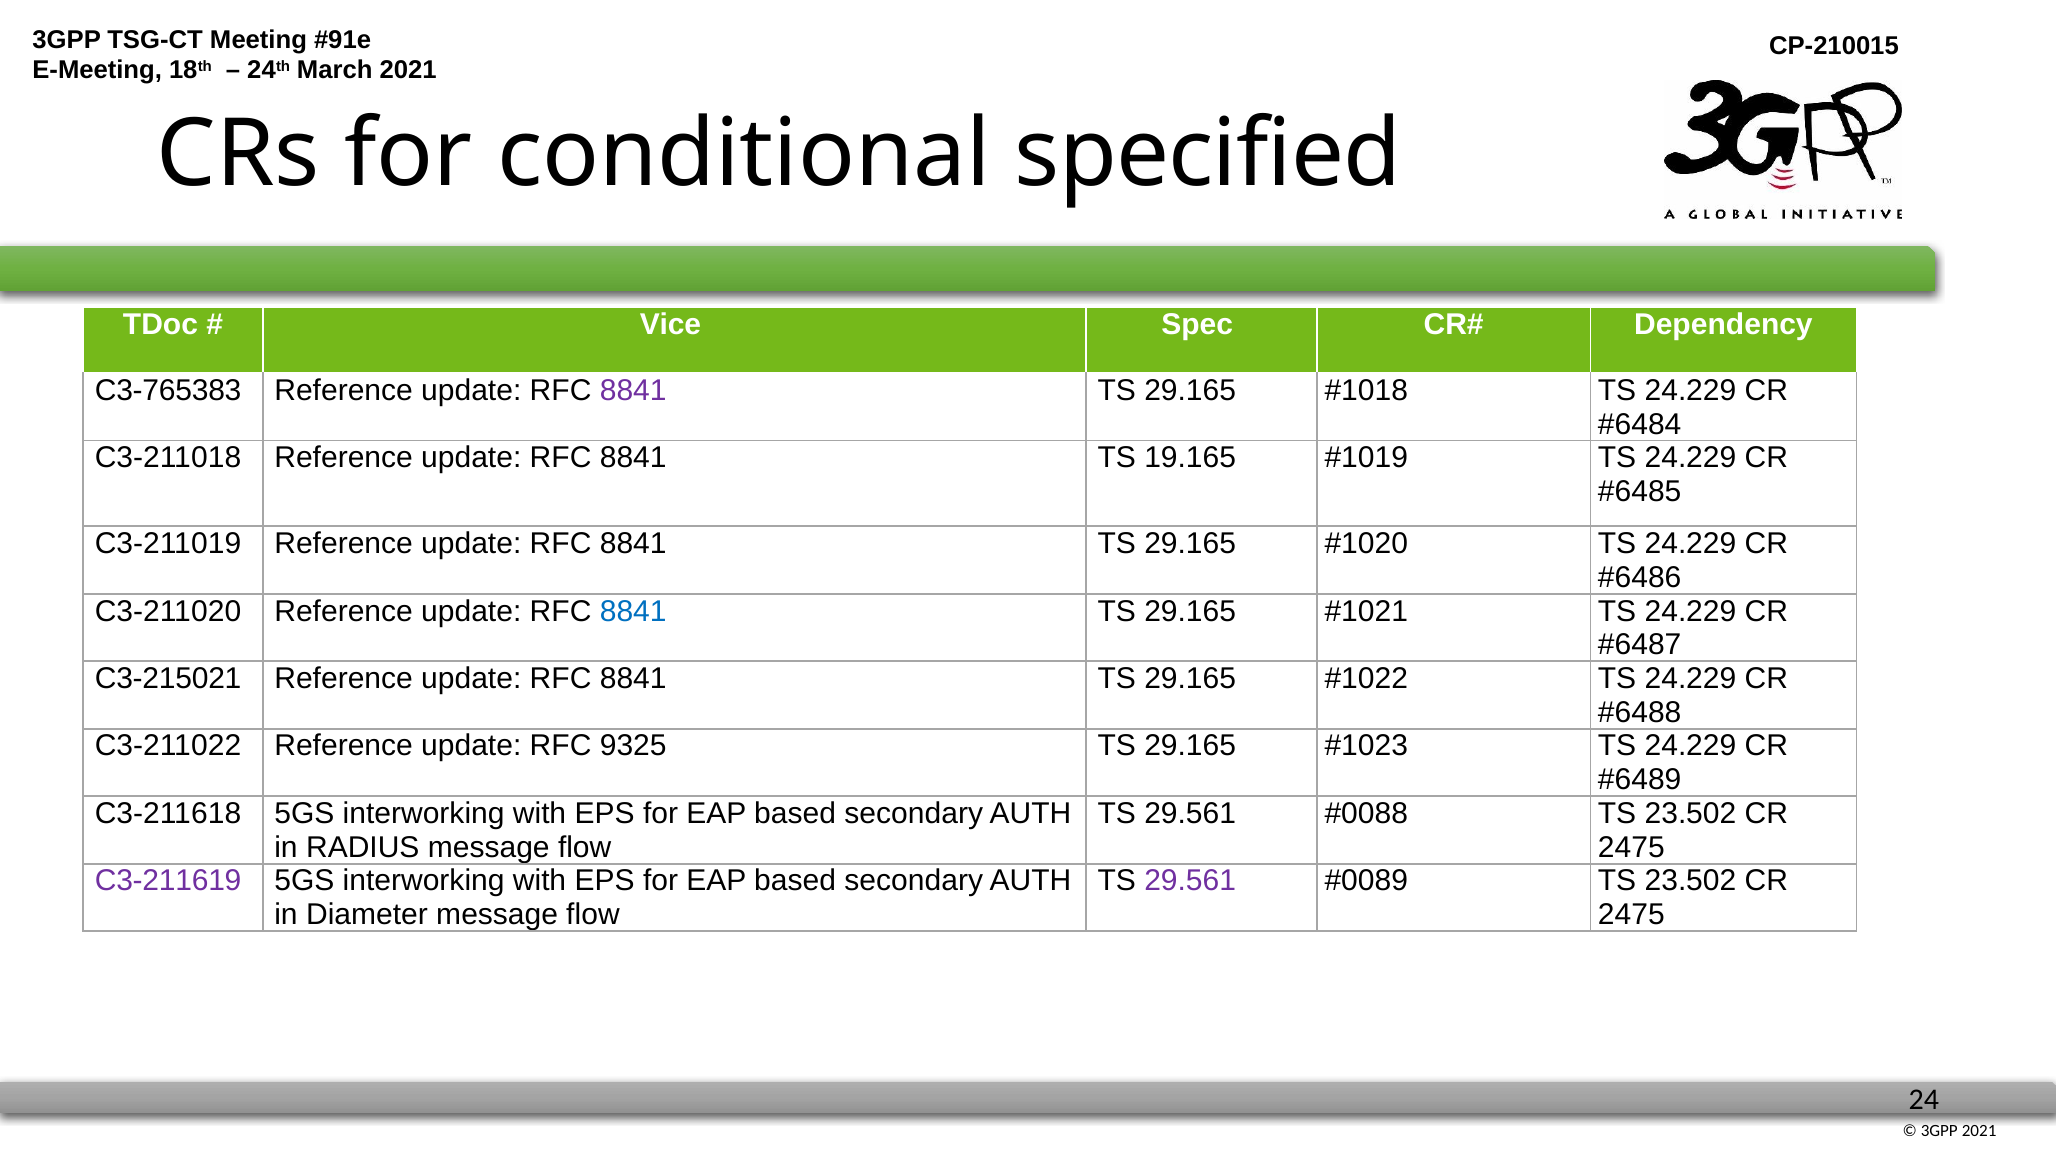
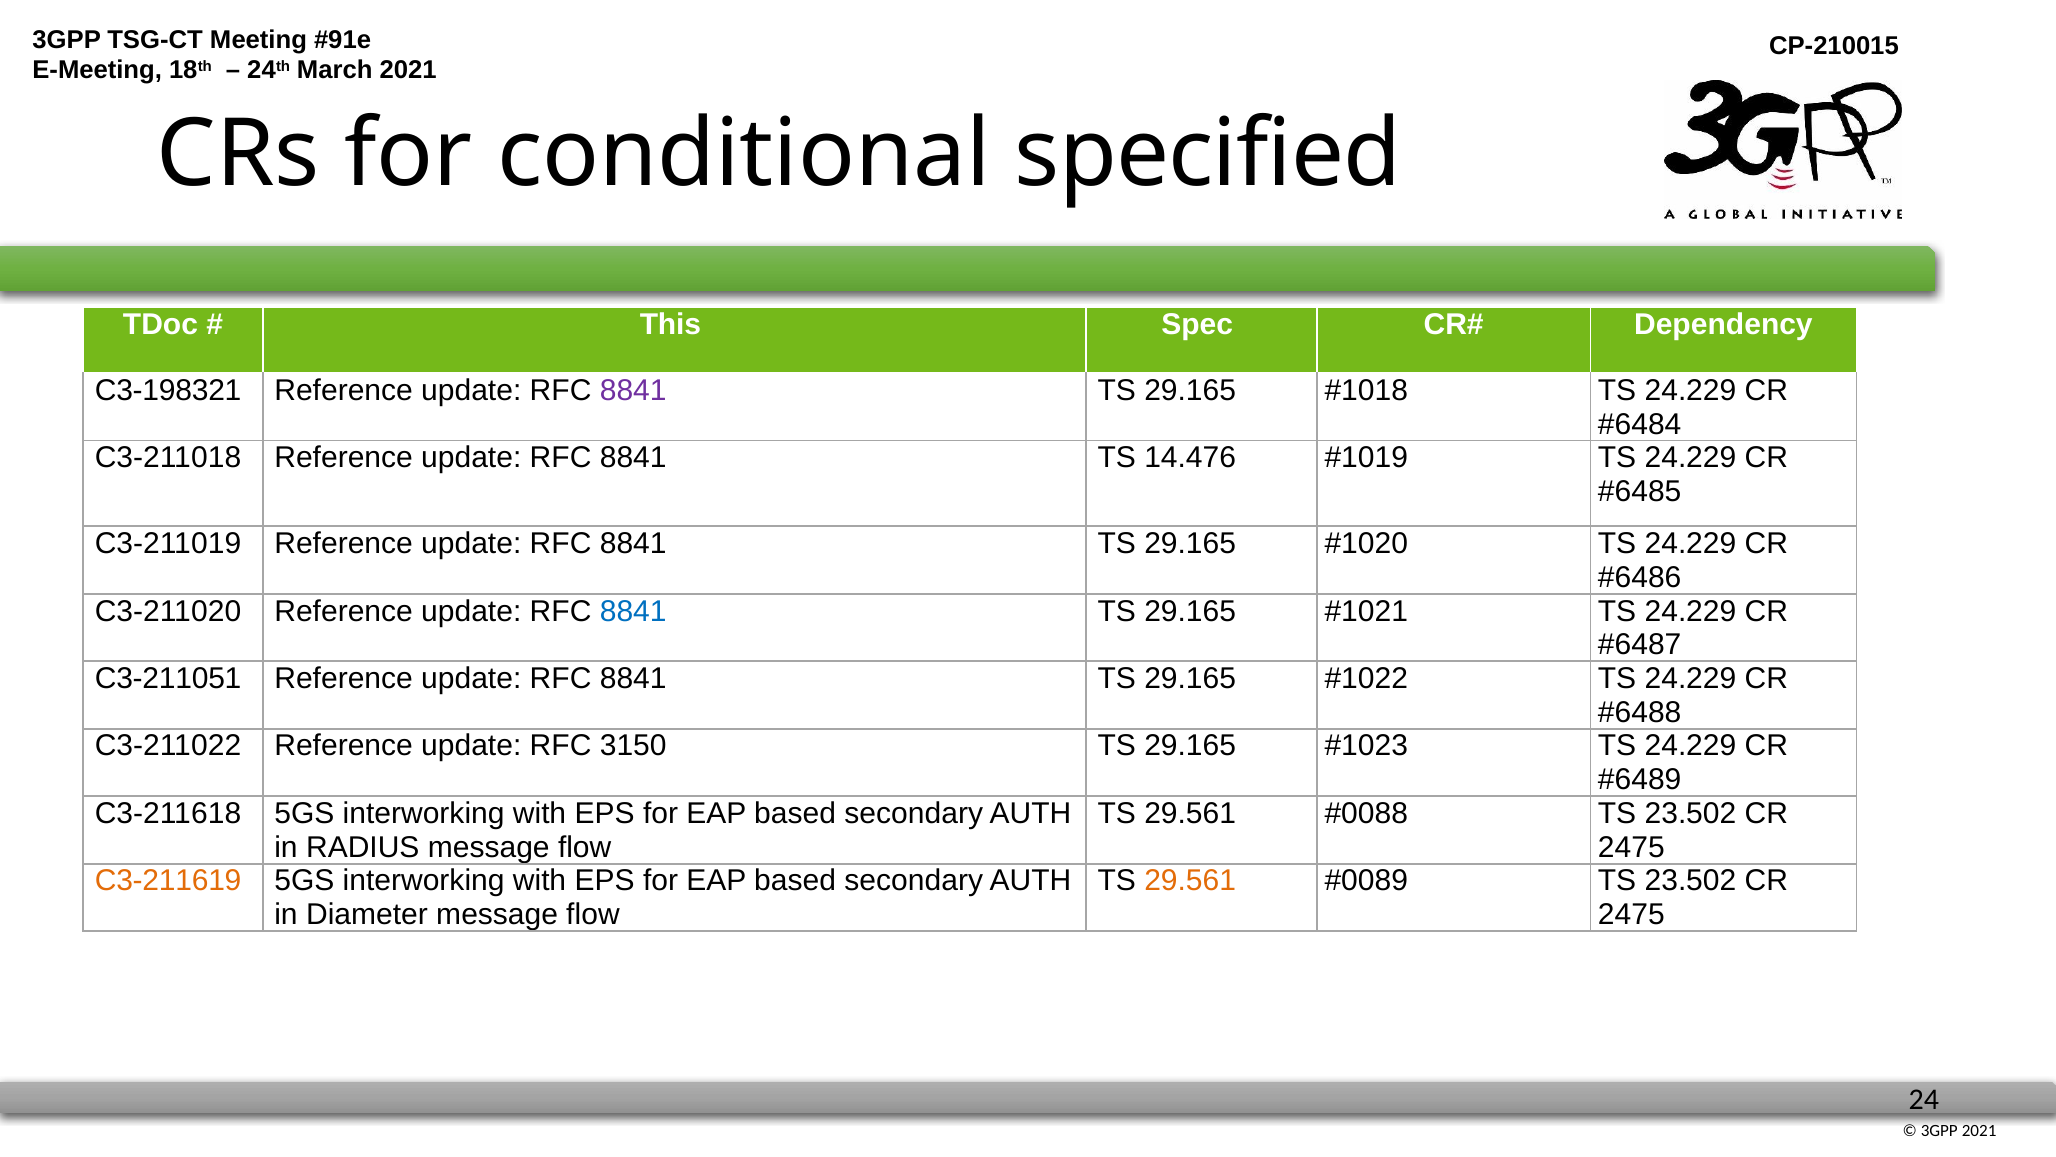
Vice: Vice -> This
C3-765383: C3-765383 -> C3-198321
19.165: 19.165 -> 14.476
C3-215021: C3-215021 -> C3-211051
9325: 9325 -> 3150
C3-211619 colour: purple -> orange
29.561 at (1190, 881) colour: purple -> orange
